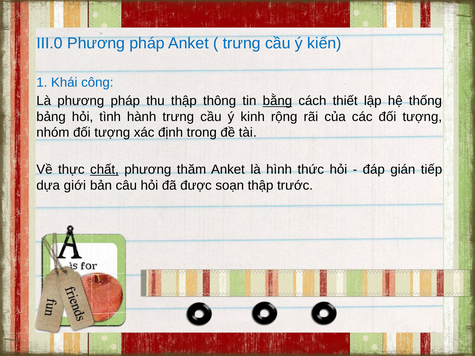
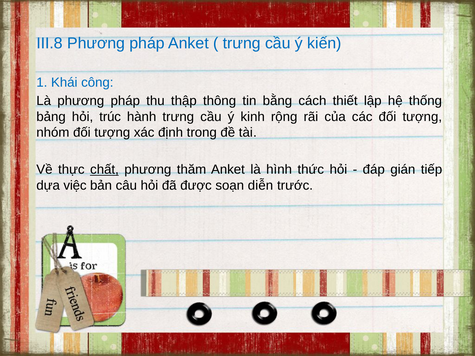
III.0: III.0 -> III.8
bằng underline: present -> none
tình: tình -> trúc
giới: giới -> việc
soạn thập: thập -> diễn
